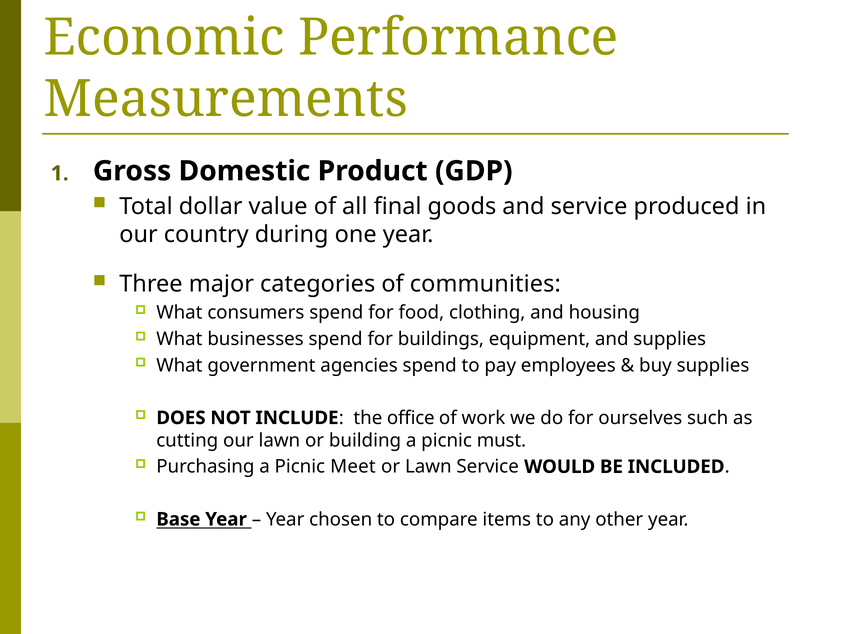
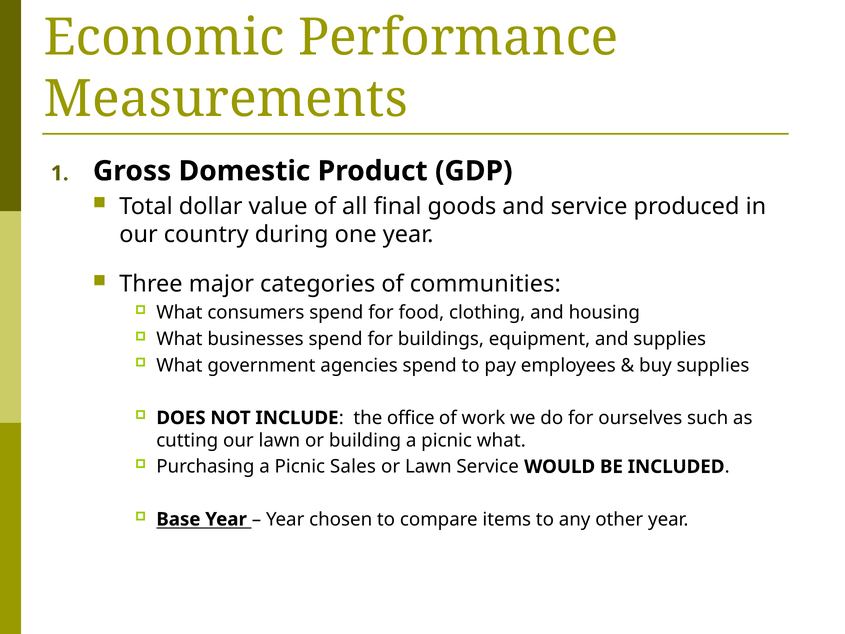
picnic must: must -> what
Meet: Meet -> Sales
